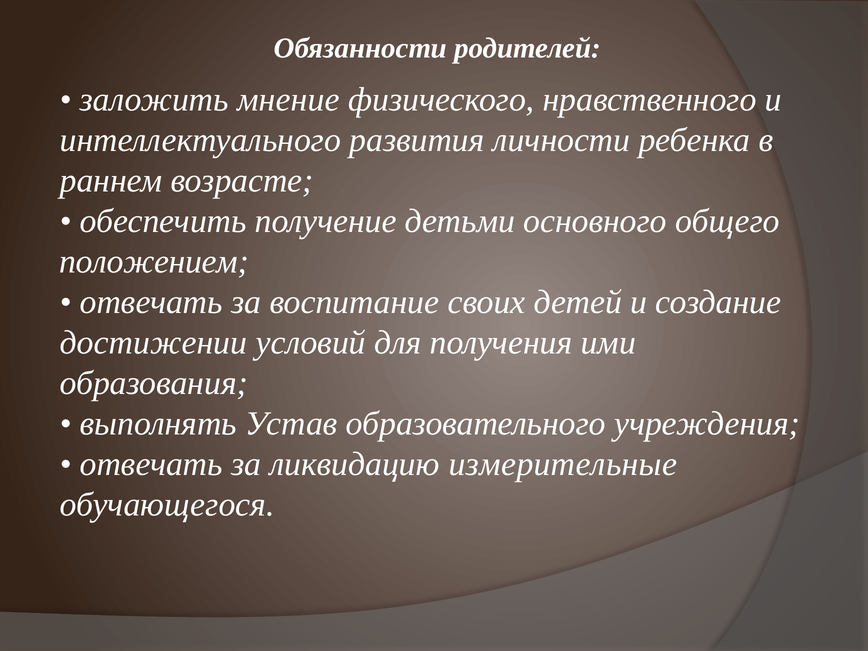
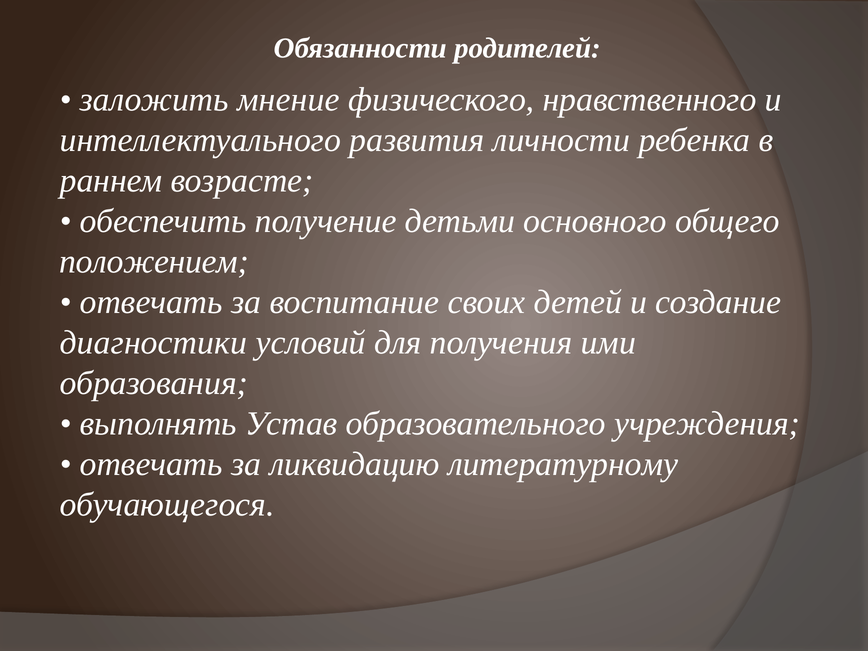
достижении: достижении -> диагностики
измерительные: измерительные -> литературному
